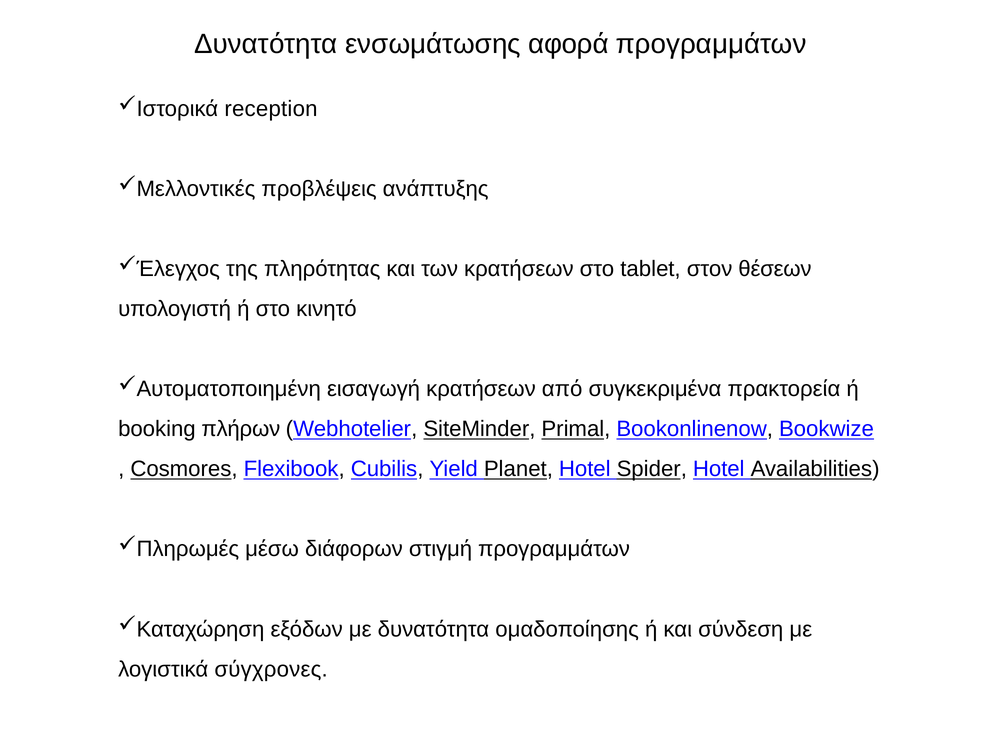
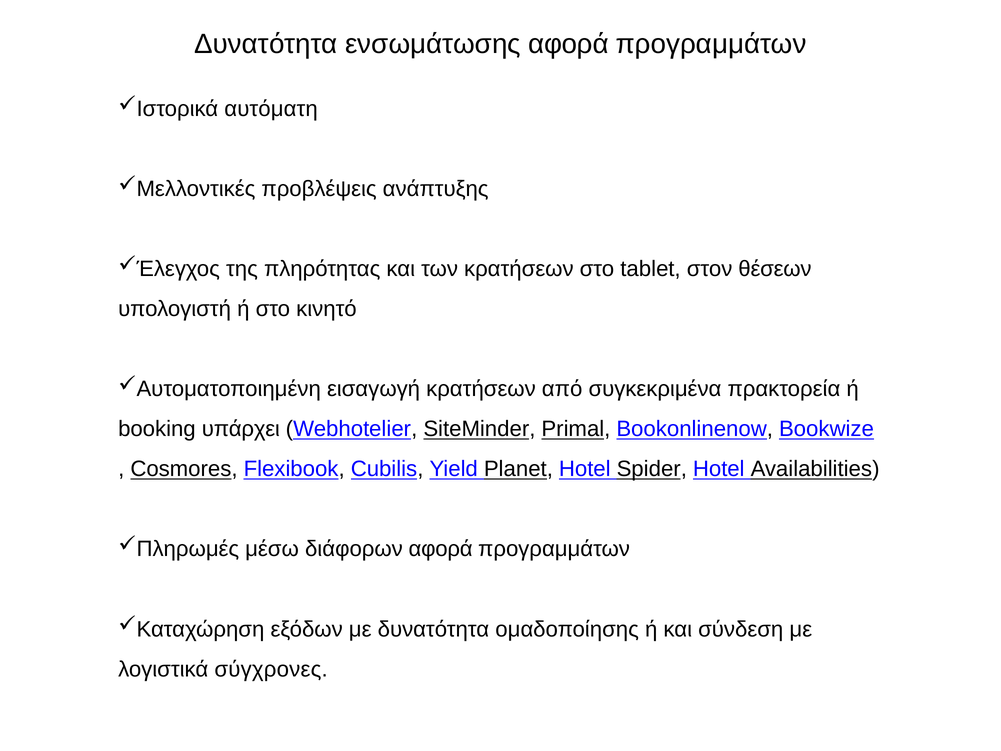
reception: reception -> αυτόματη
πλήρων: πλήρων -> υπάρχει
διάφορων στιγμή: στιγμή -> αφορά
